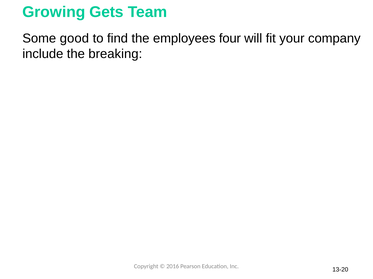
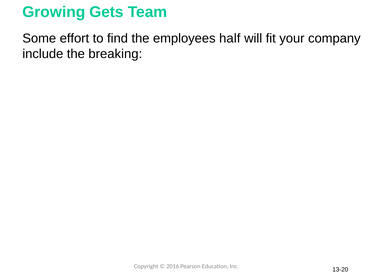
good: good -> effort
four: four -> half
